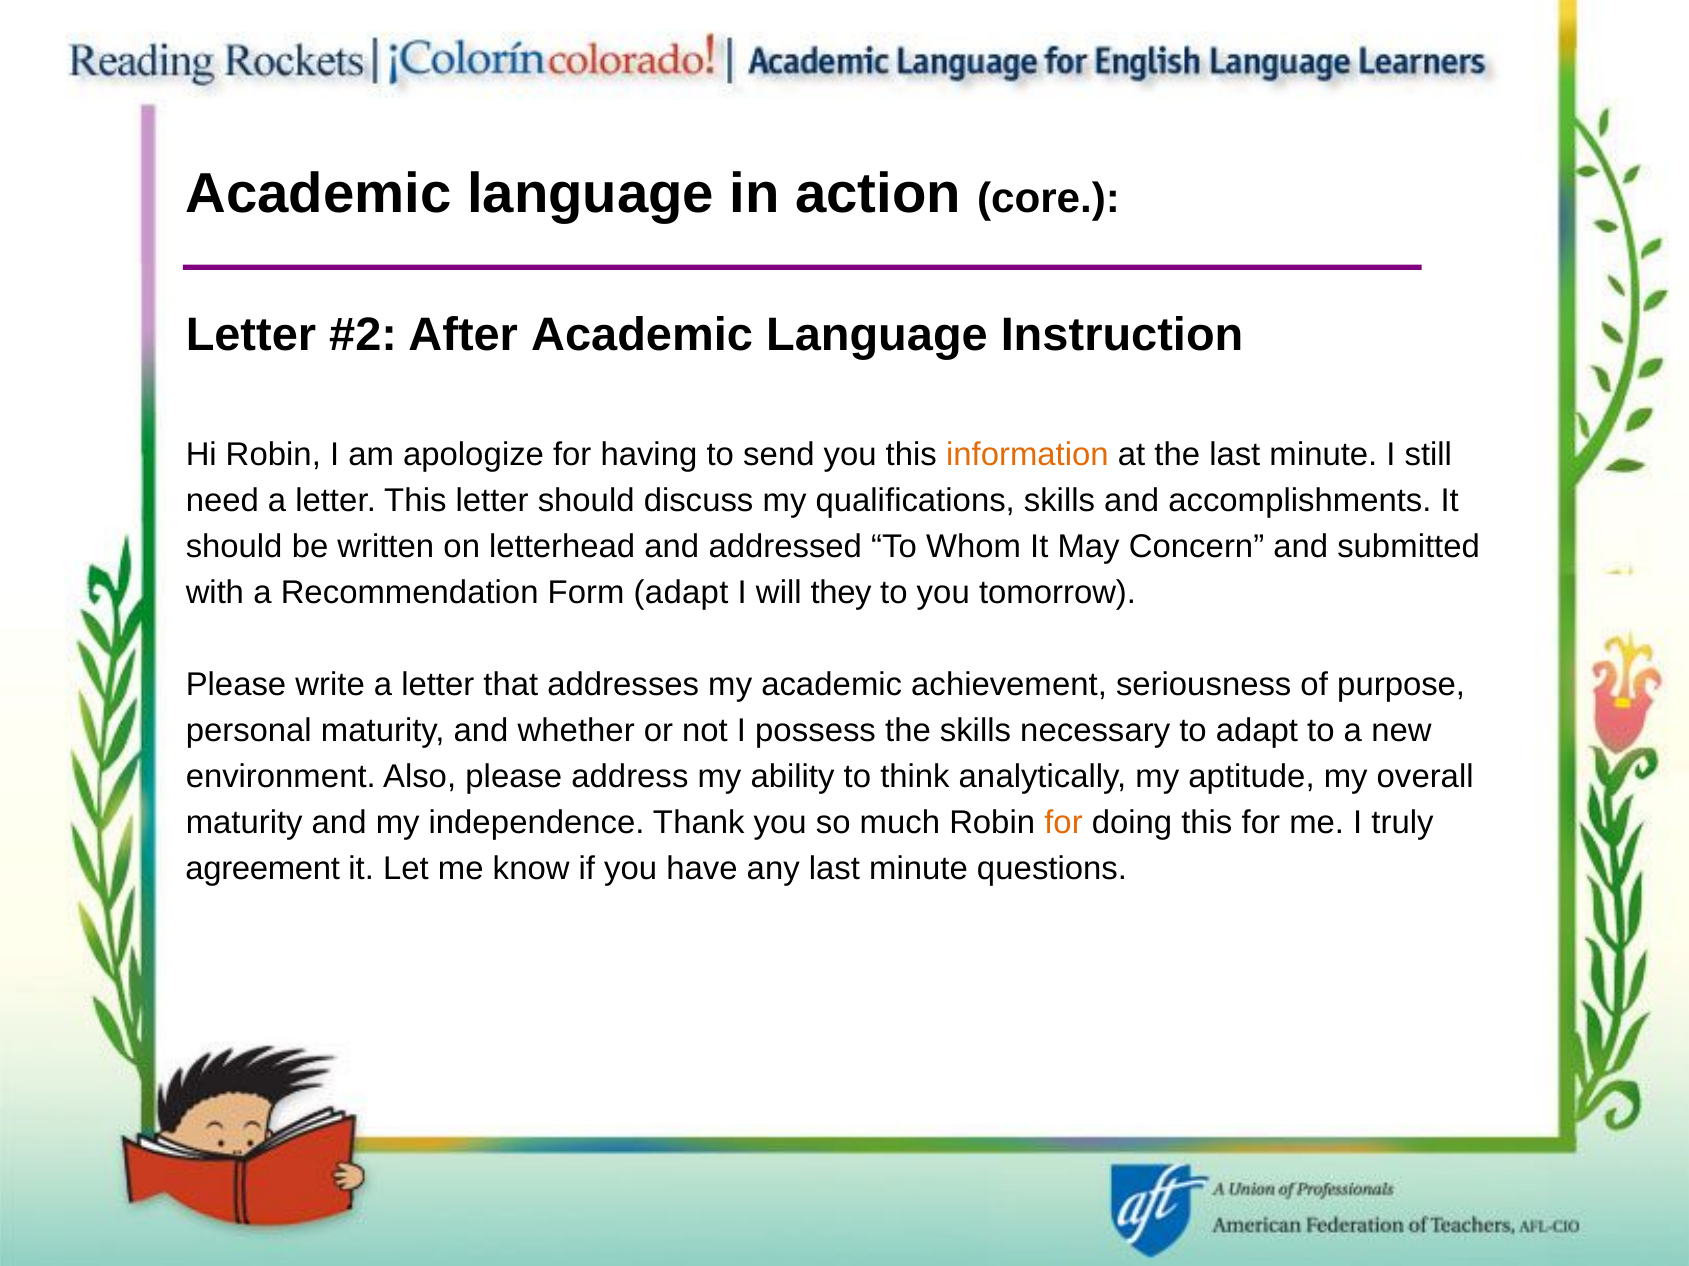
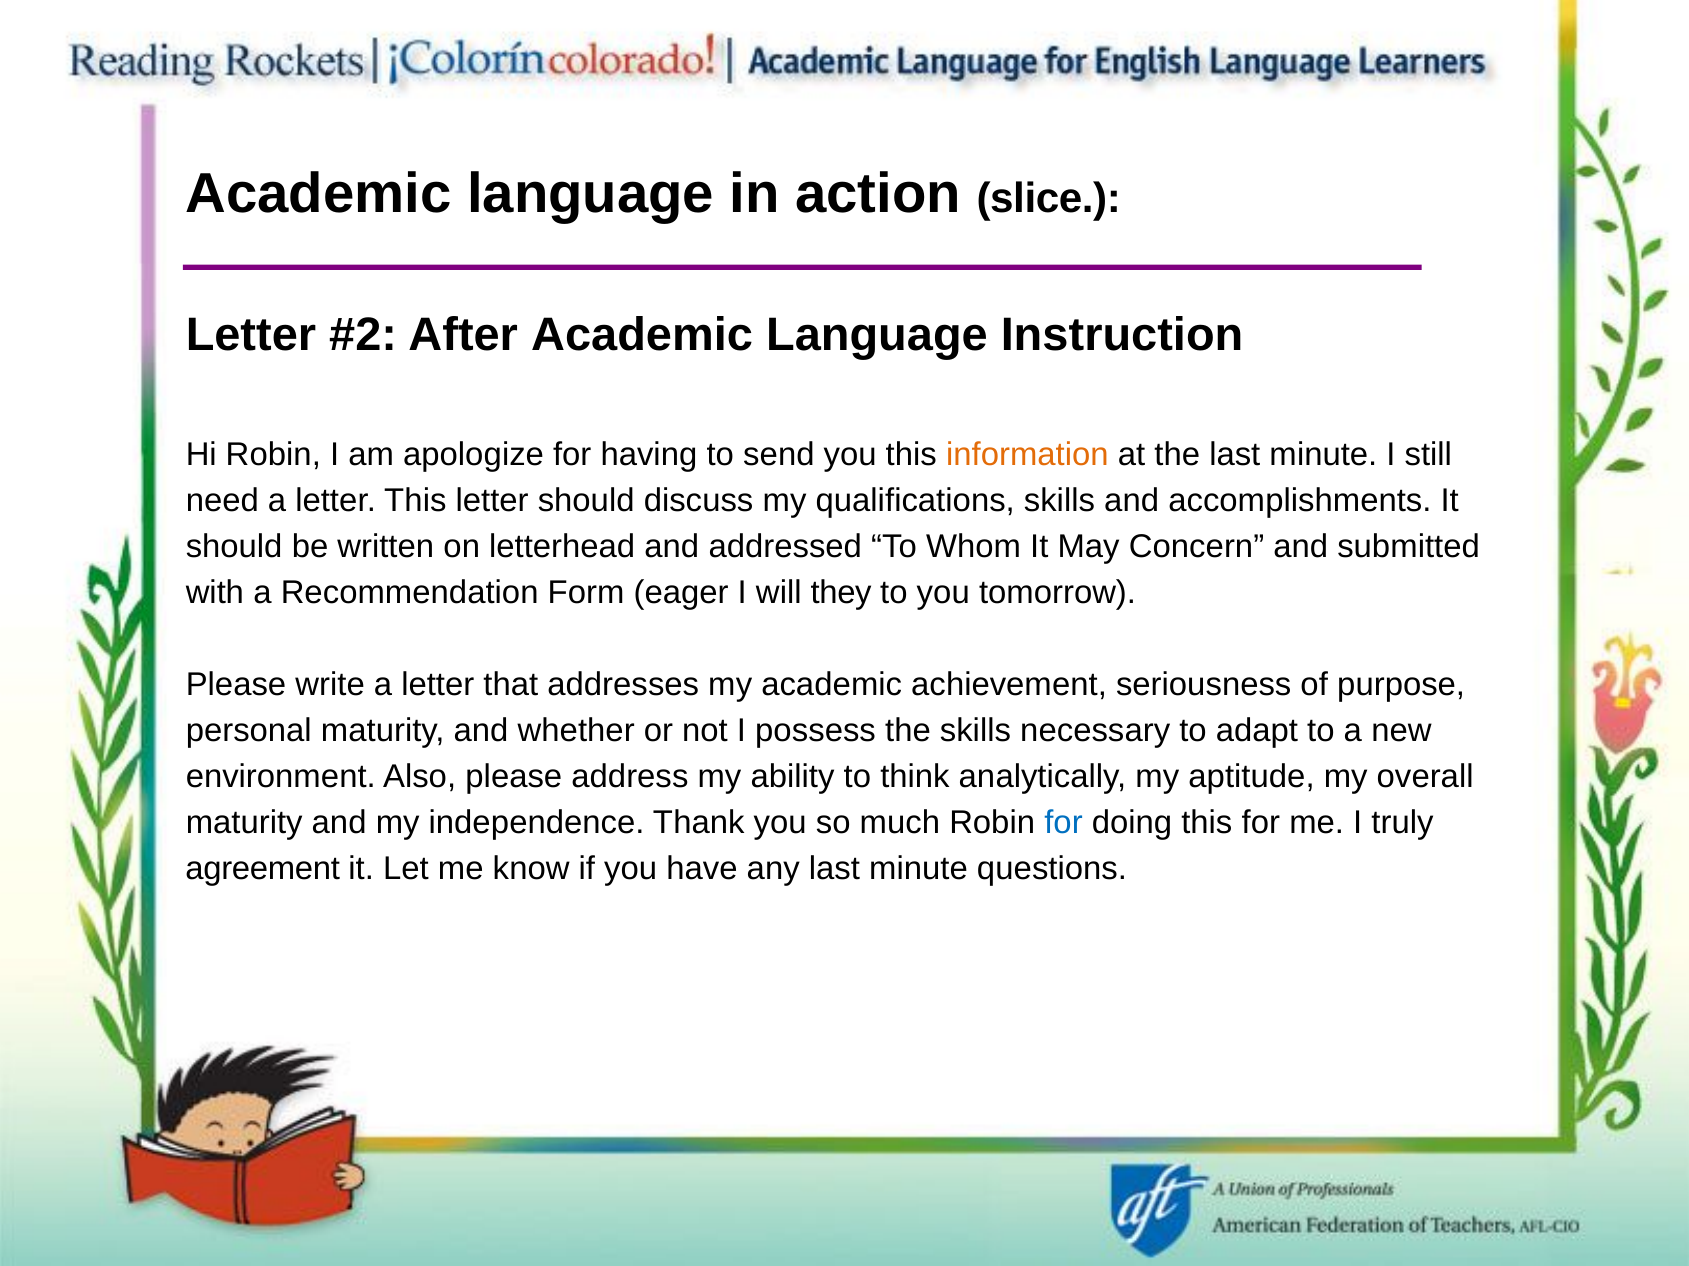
core: core -> slice
Form adapt: adapt -> eager
for at (1064, 823) colour: orange -> blue
